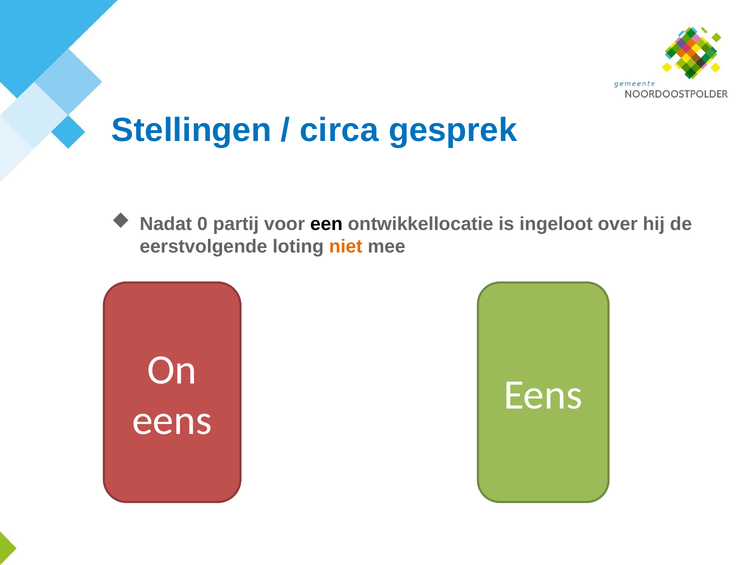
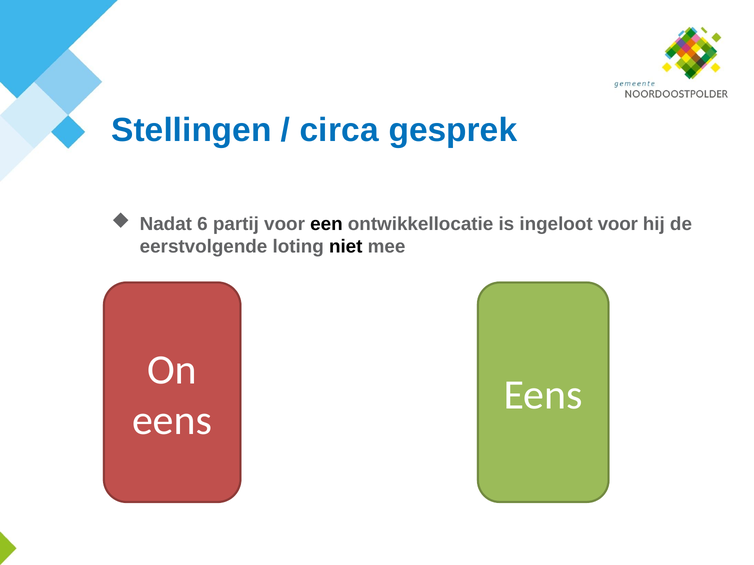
0: 0 -> 6
ingeloot over: over -> voor
niet colour: orange -> black
